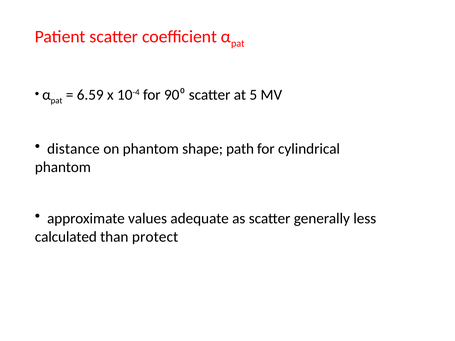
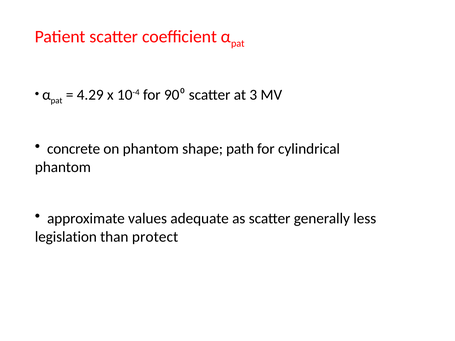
6.59: 6.59 -> 4.29
5: 5 -> 3
distance: distance -> concrete
calculated: calculated -> legislation
